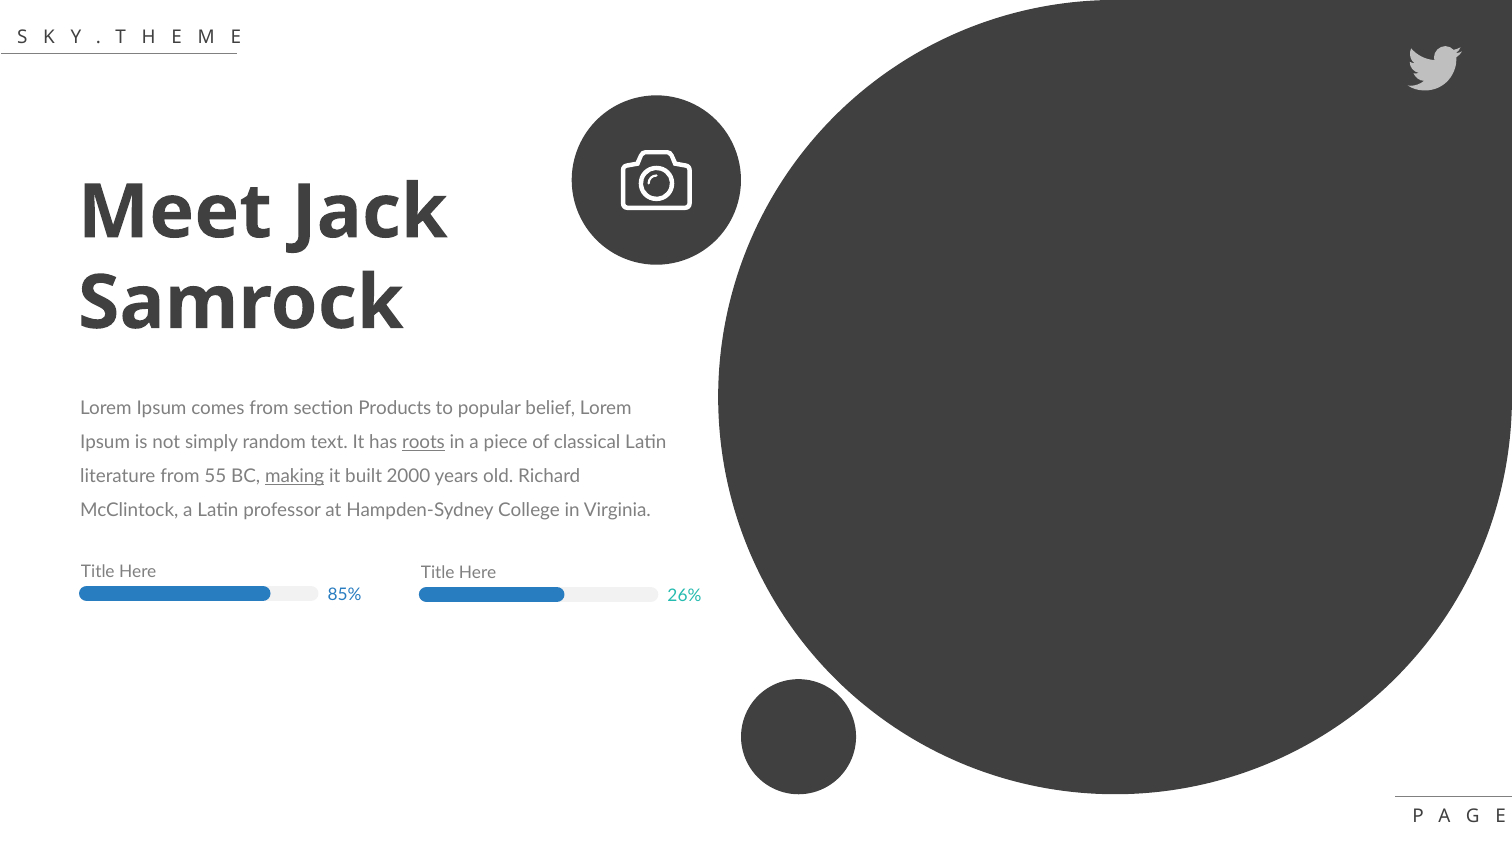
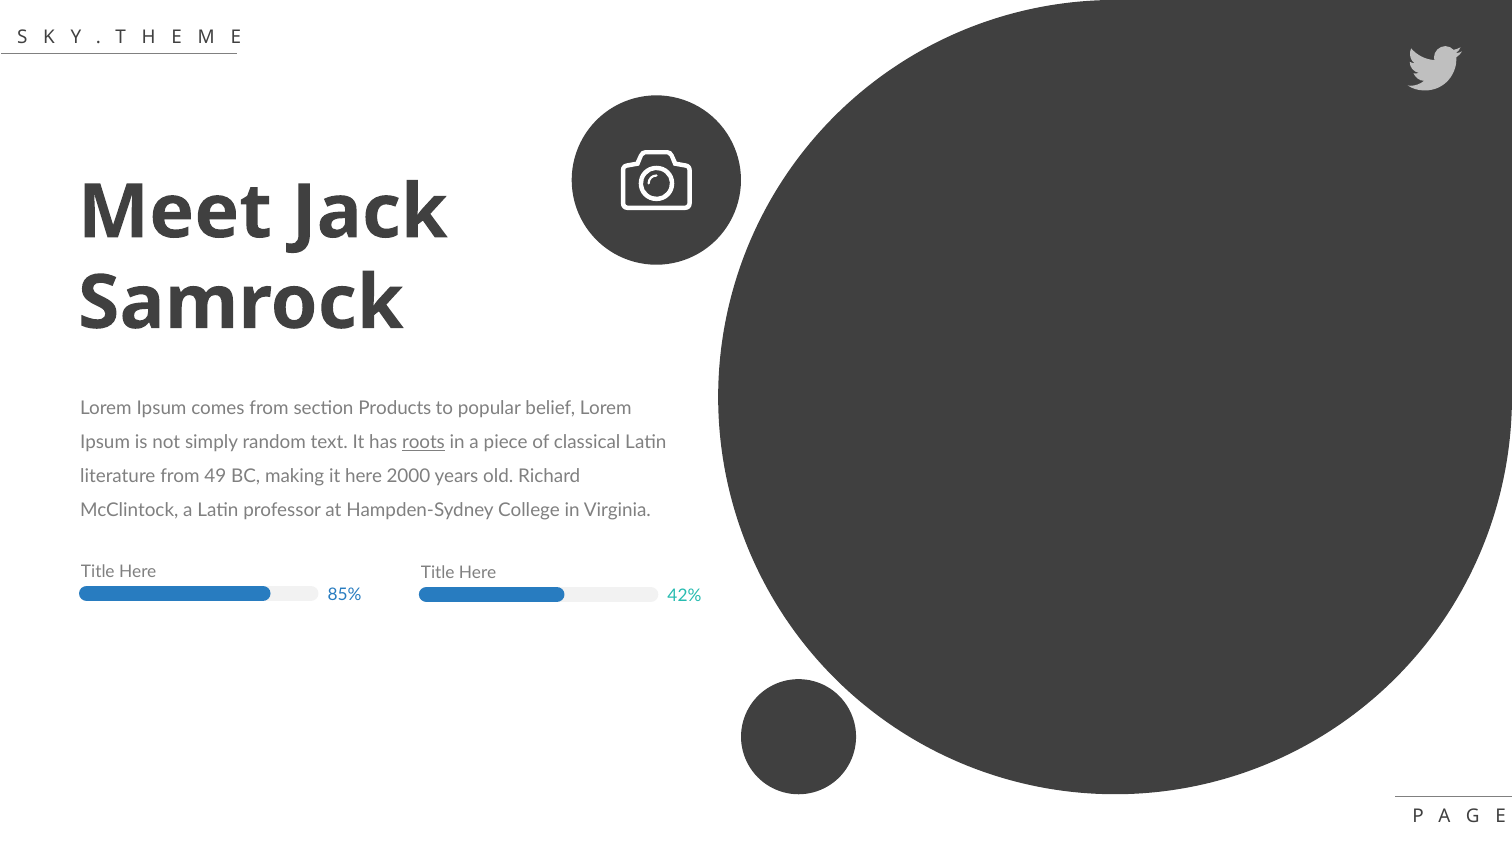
55: 55 -> 49
making underline: present -> none
it built: built -> here
26%: 26% -> 42%
